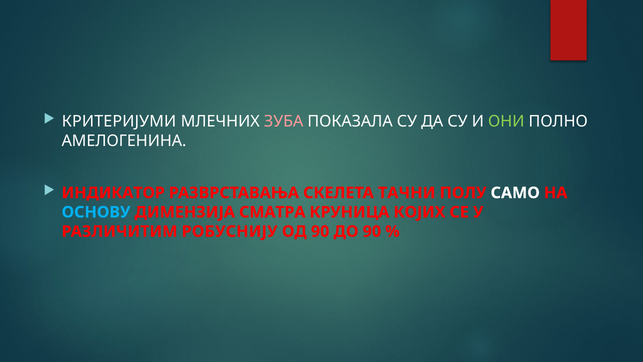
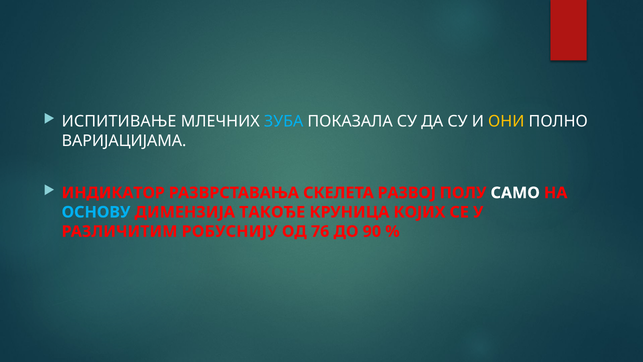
КРИТЕРИЈУМИ: КРИТЕРИЈУМИ -> ИСПИТИВАЊЕ
ЗУБА colour: pink -> light blue
ОНИ colour: light green -> yellow
АМЕЛОГЕНИНА: АМЕЛОГЕНИНА -> ВАРИЈАЦИЈАМА
ТАЧНИ: ТАЧНИ -> РАЗВОЈ
СМАТРА: СМАТРА -> ТАКОЂЕ
ОД 90: 90 -> 76
